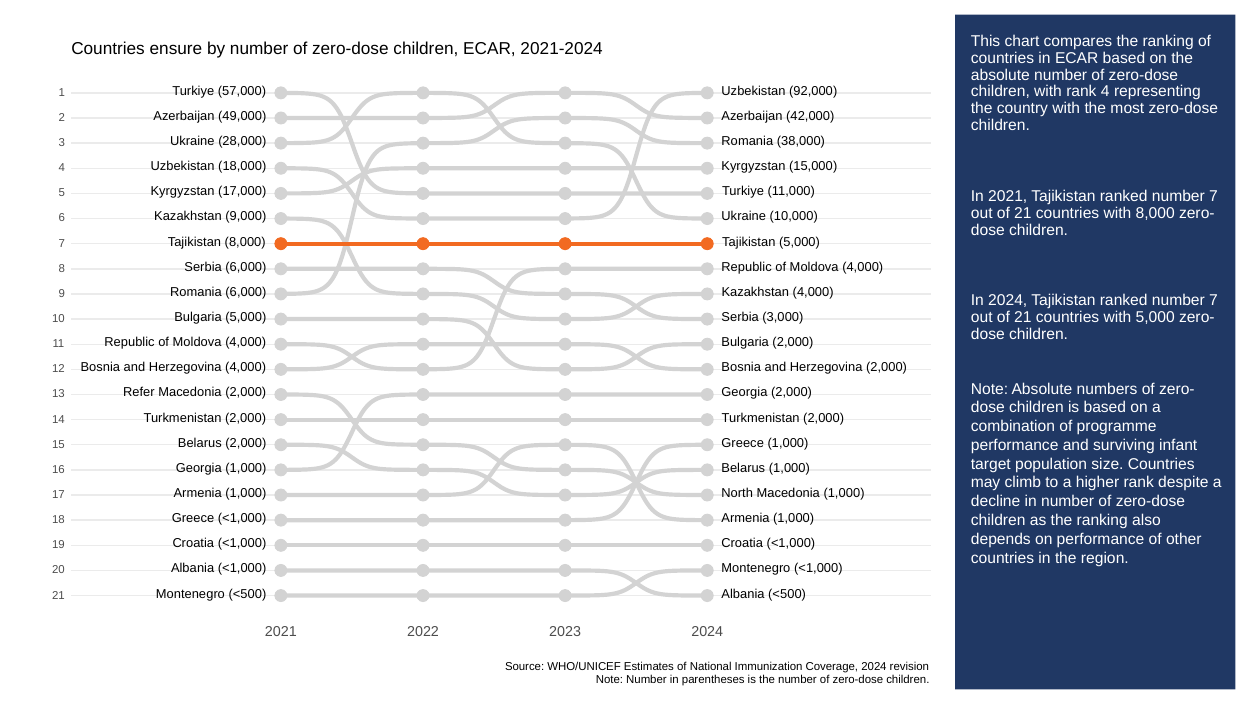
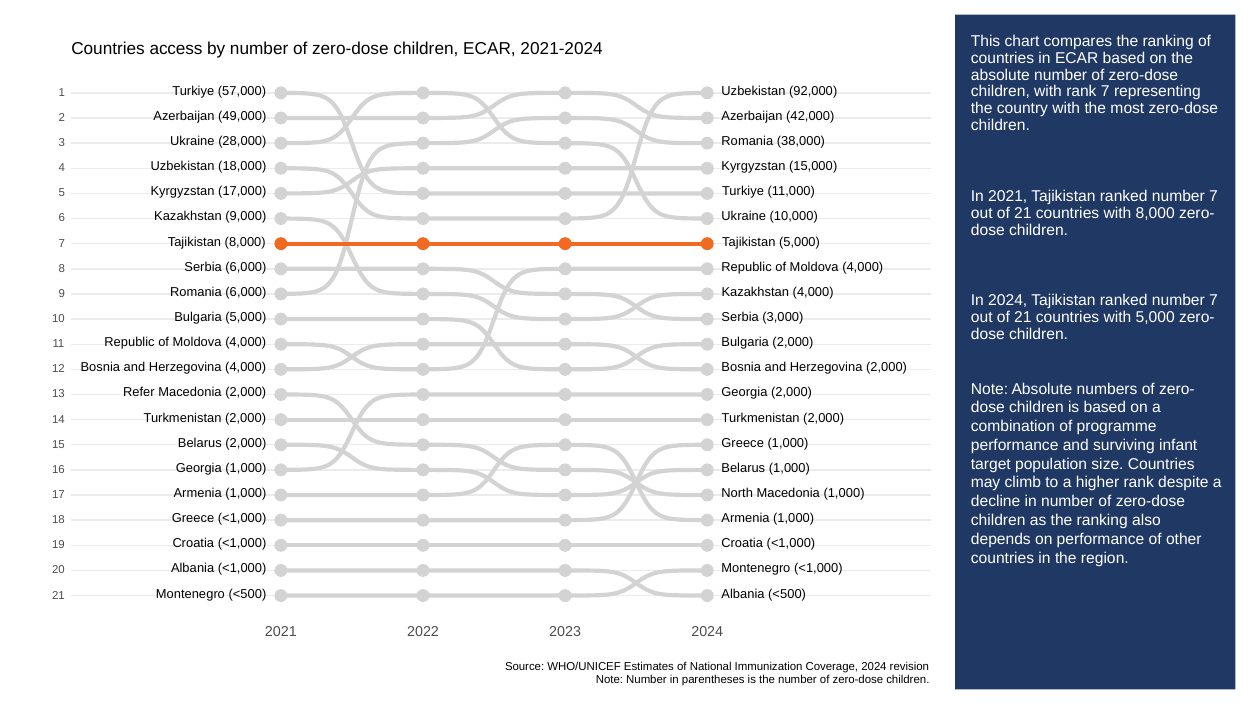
ensure: ensure -> access
rank 4: 4 -> 7
